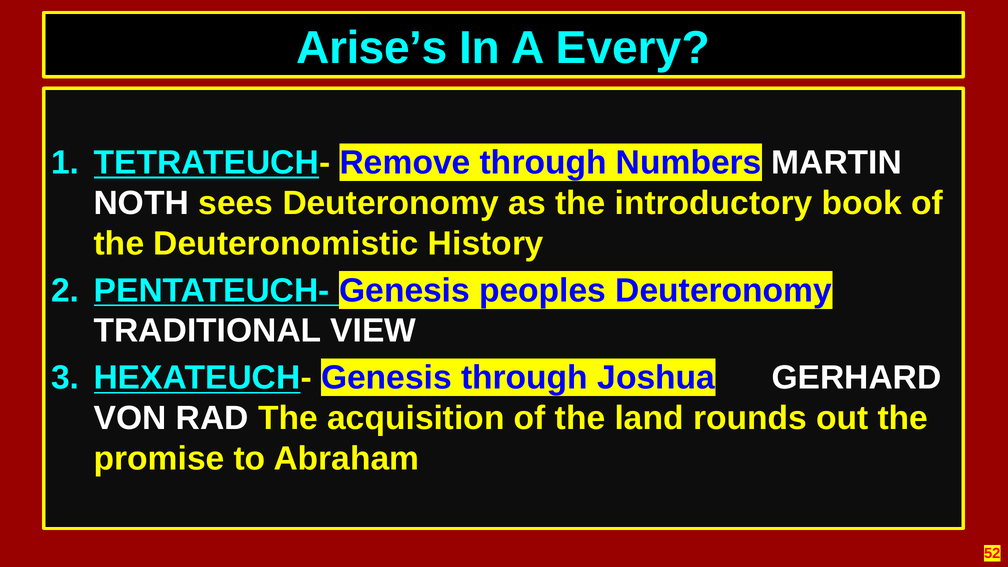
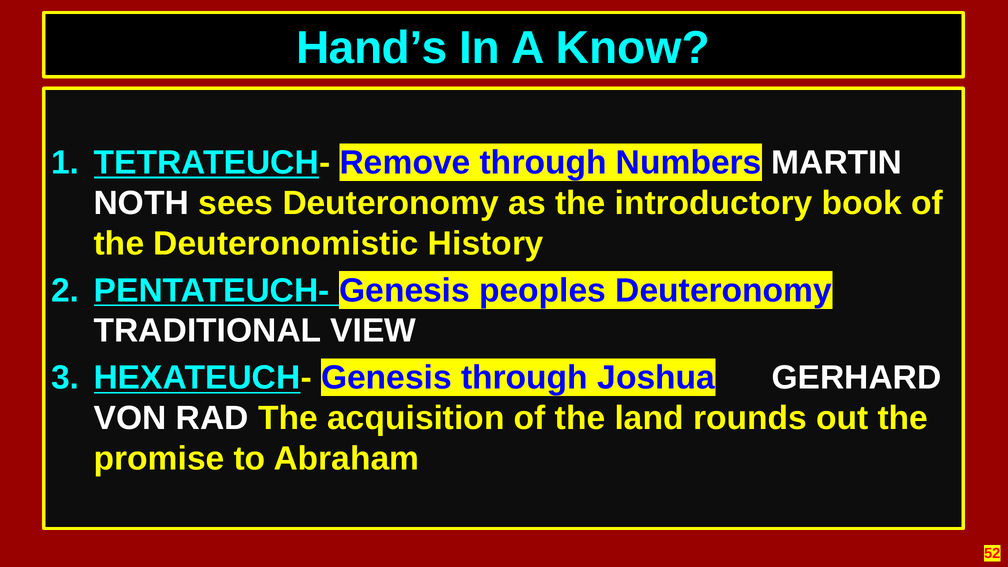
Arise’s: Arise’s -> Hand’s
Every: Every -> Know
